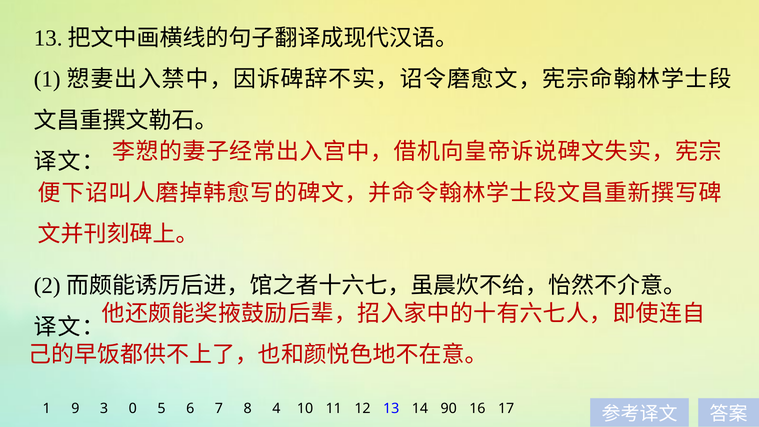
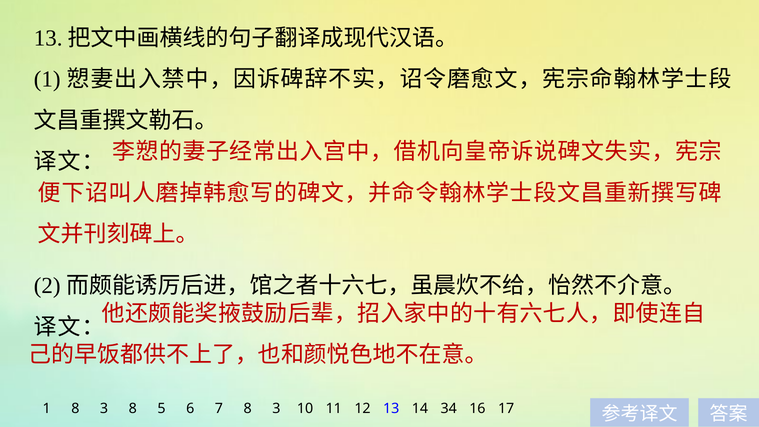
1 9: 9 -> 8
3 0: 0 -> 8
7 8 4: 4 -> 3
90: 90 -> 34
